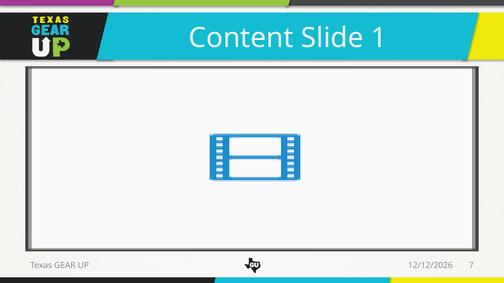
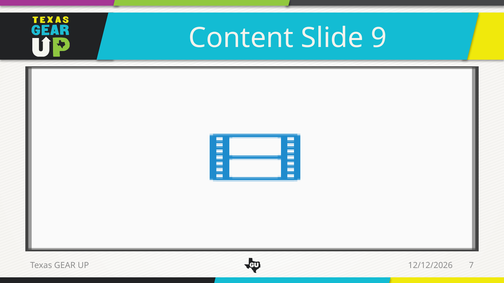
1: 1 -> 9
